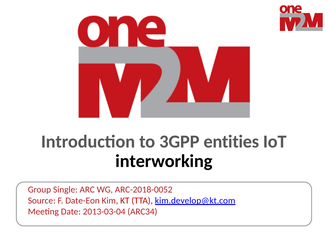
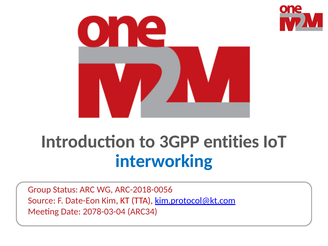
interworking colour: black -> blue
Single: Single -> Status
ARC-2018-0052: ARC-2018-0052 -> ARC-2018-0056
kim.develop@kt.com: kim.develop@kt.com -> kim.protocol@kt.com
2013-03-04: 2013-03-04 -> 2078-03-04
